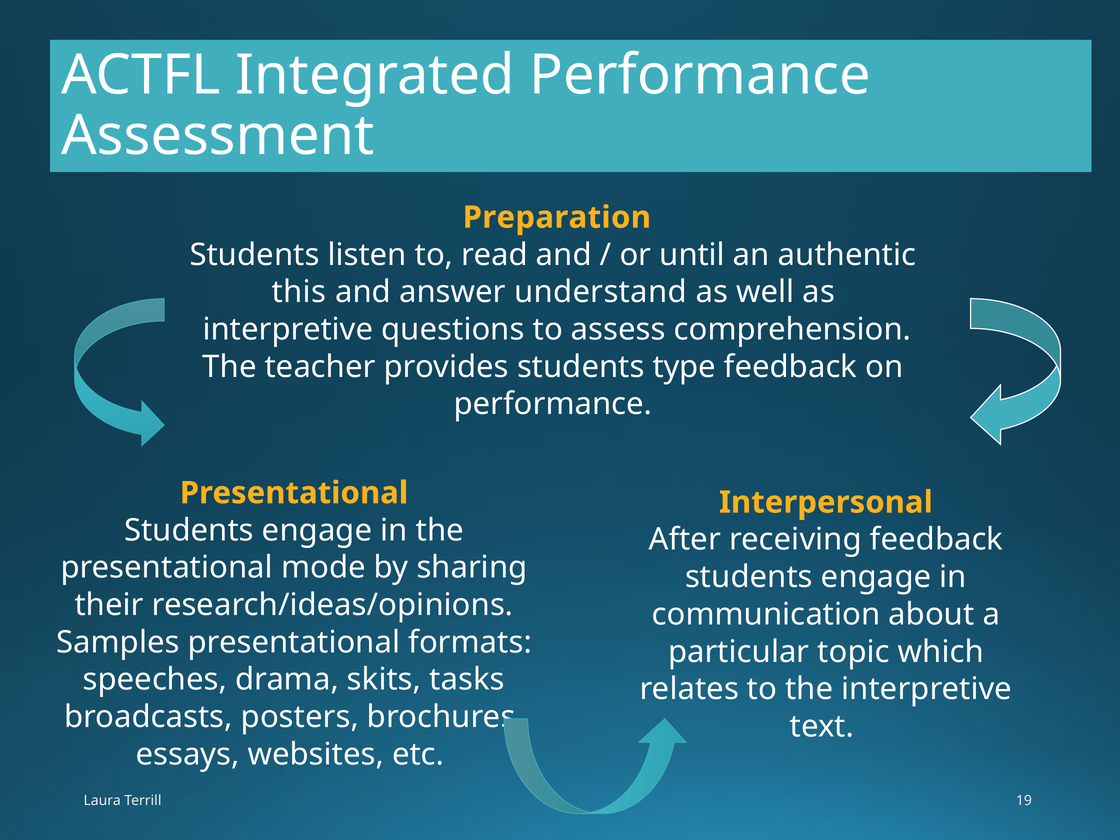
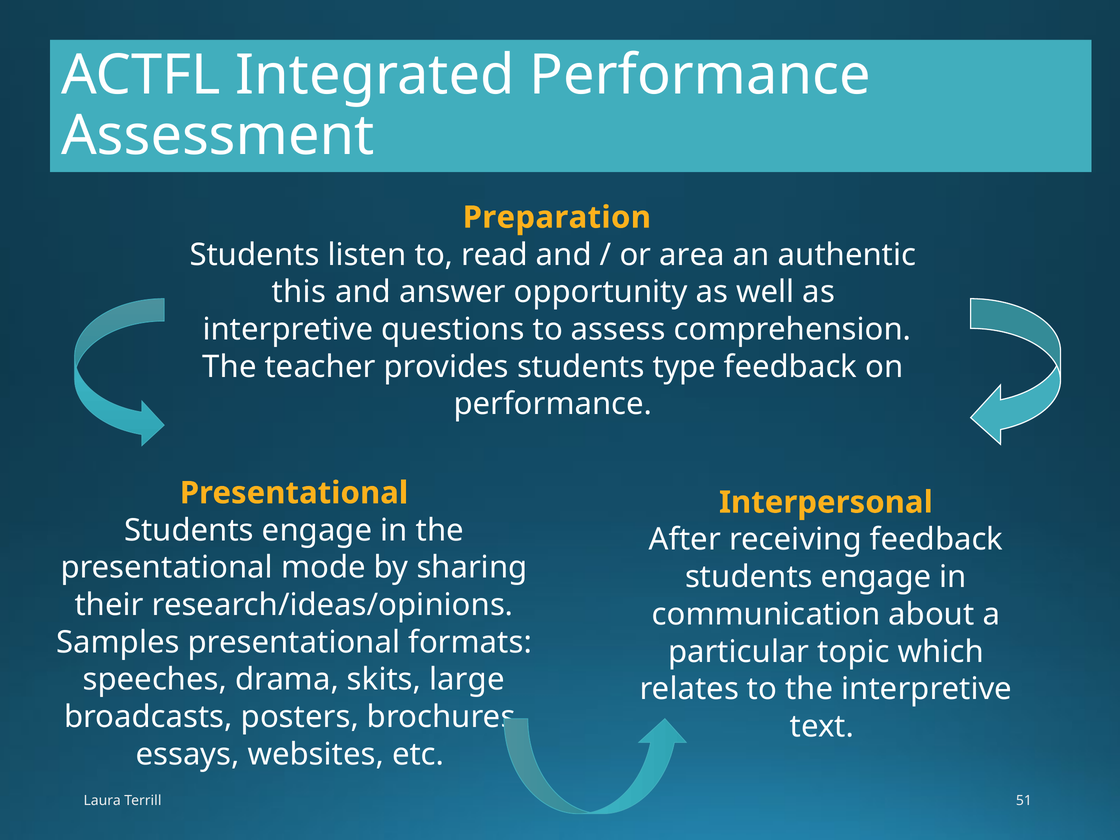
until: until -> area
understand: understand -> opportunity
tasks: tasks -> large
19: 19 -> 51
